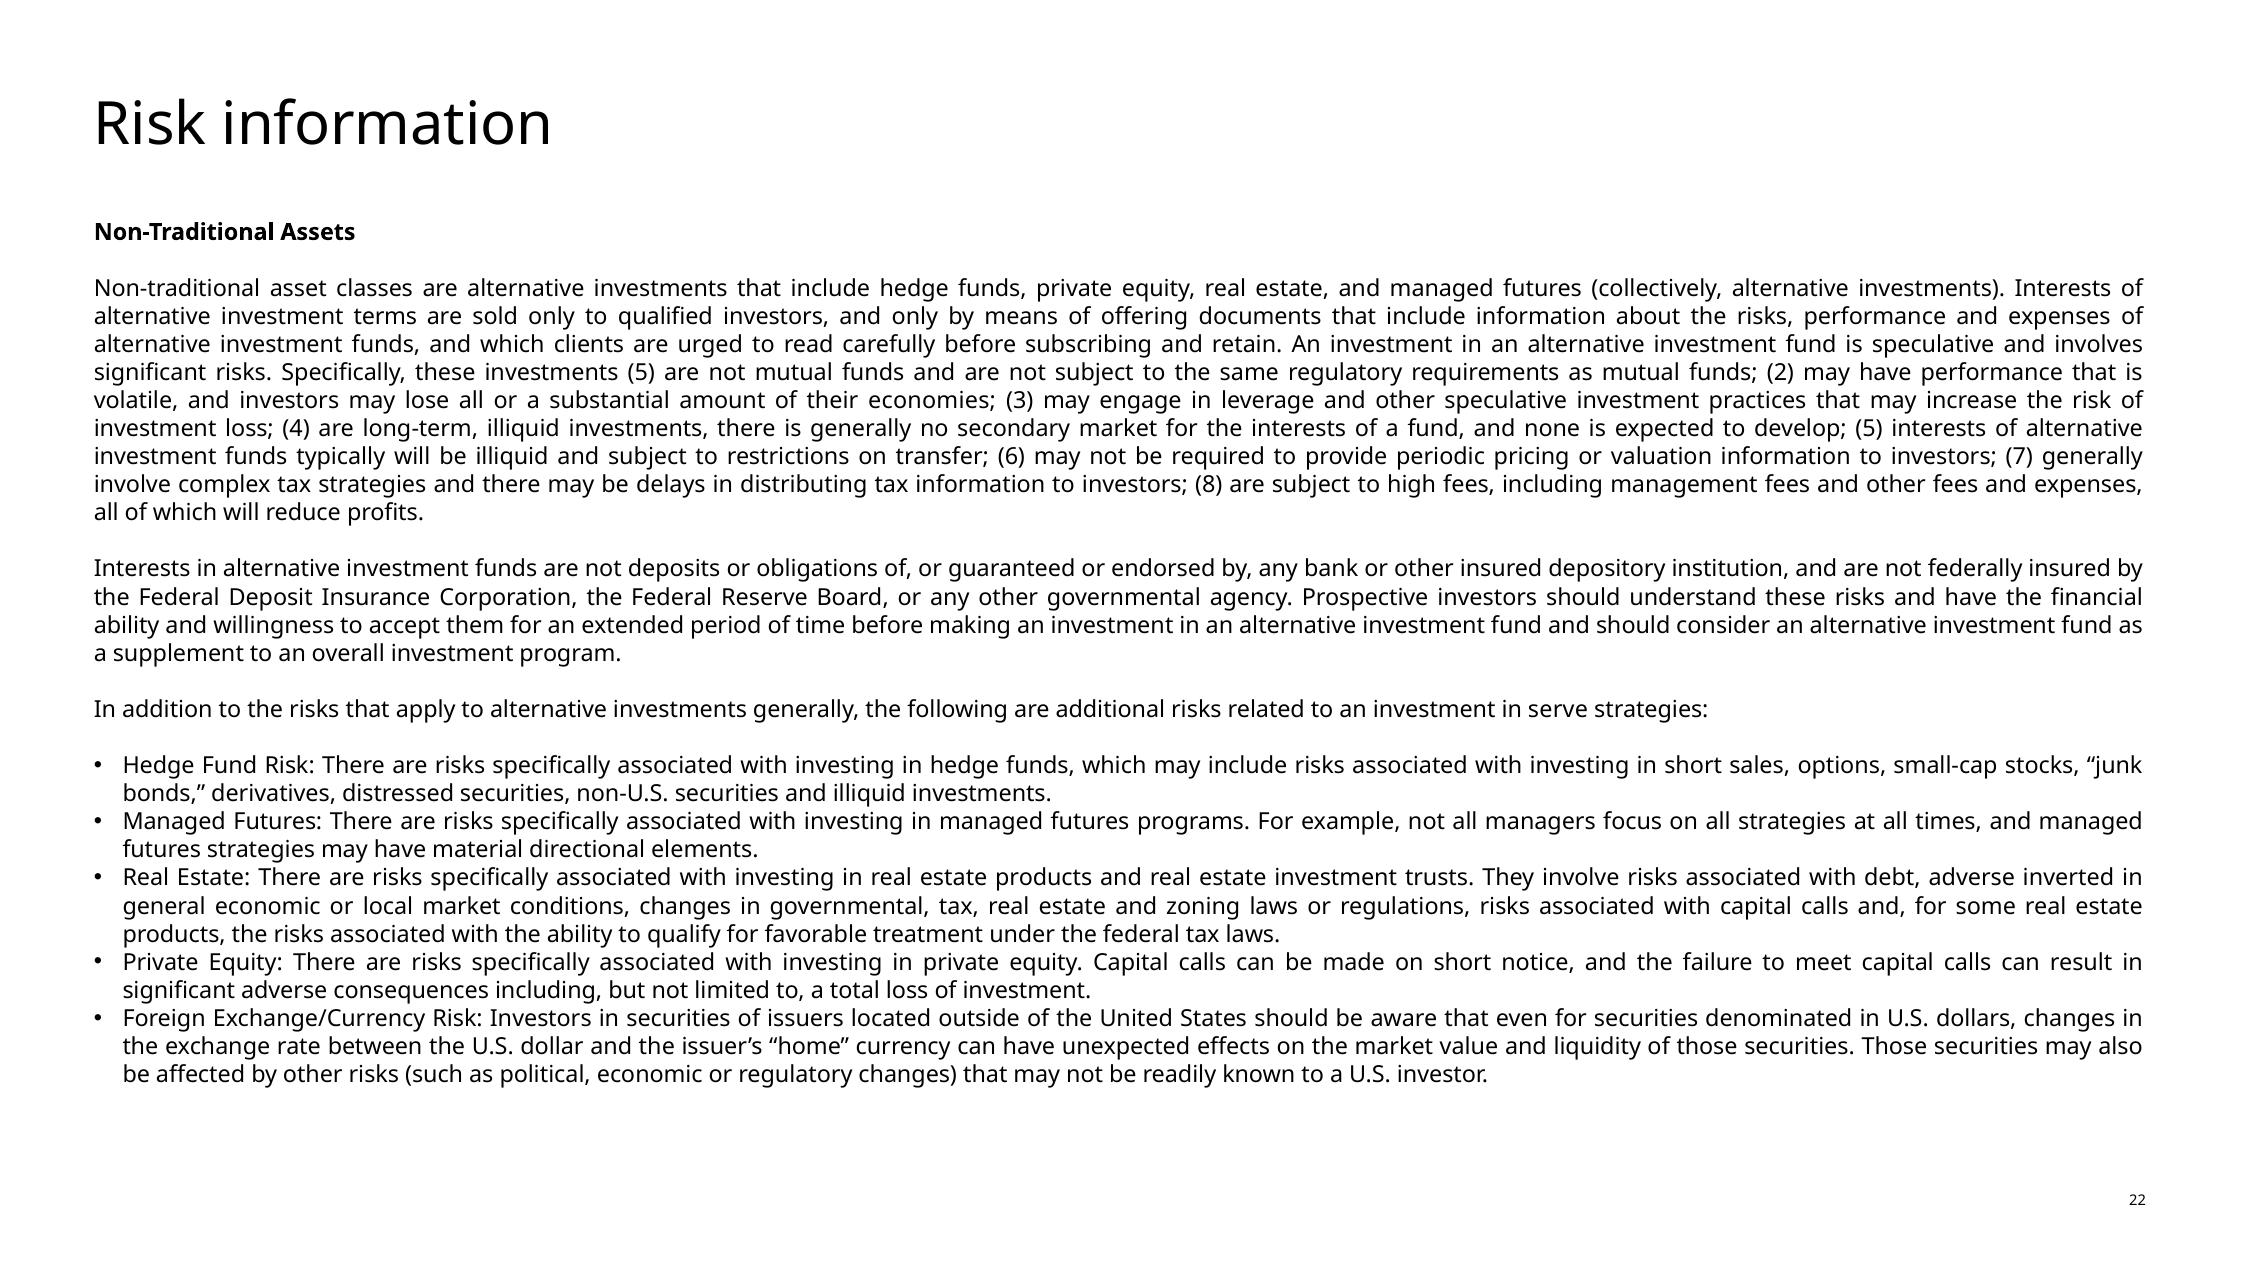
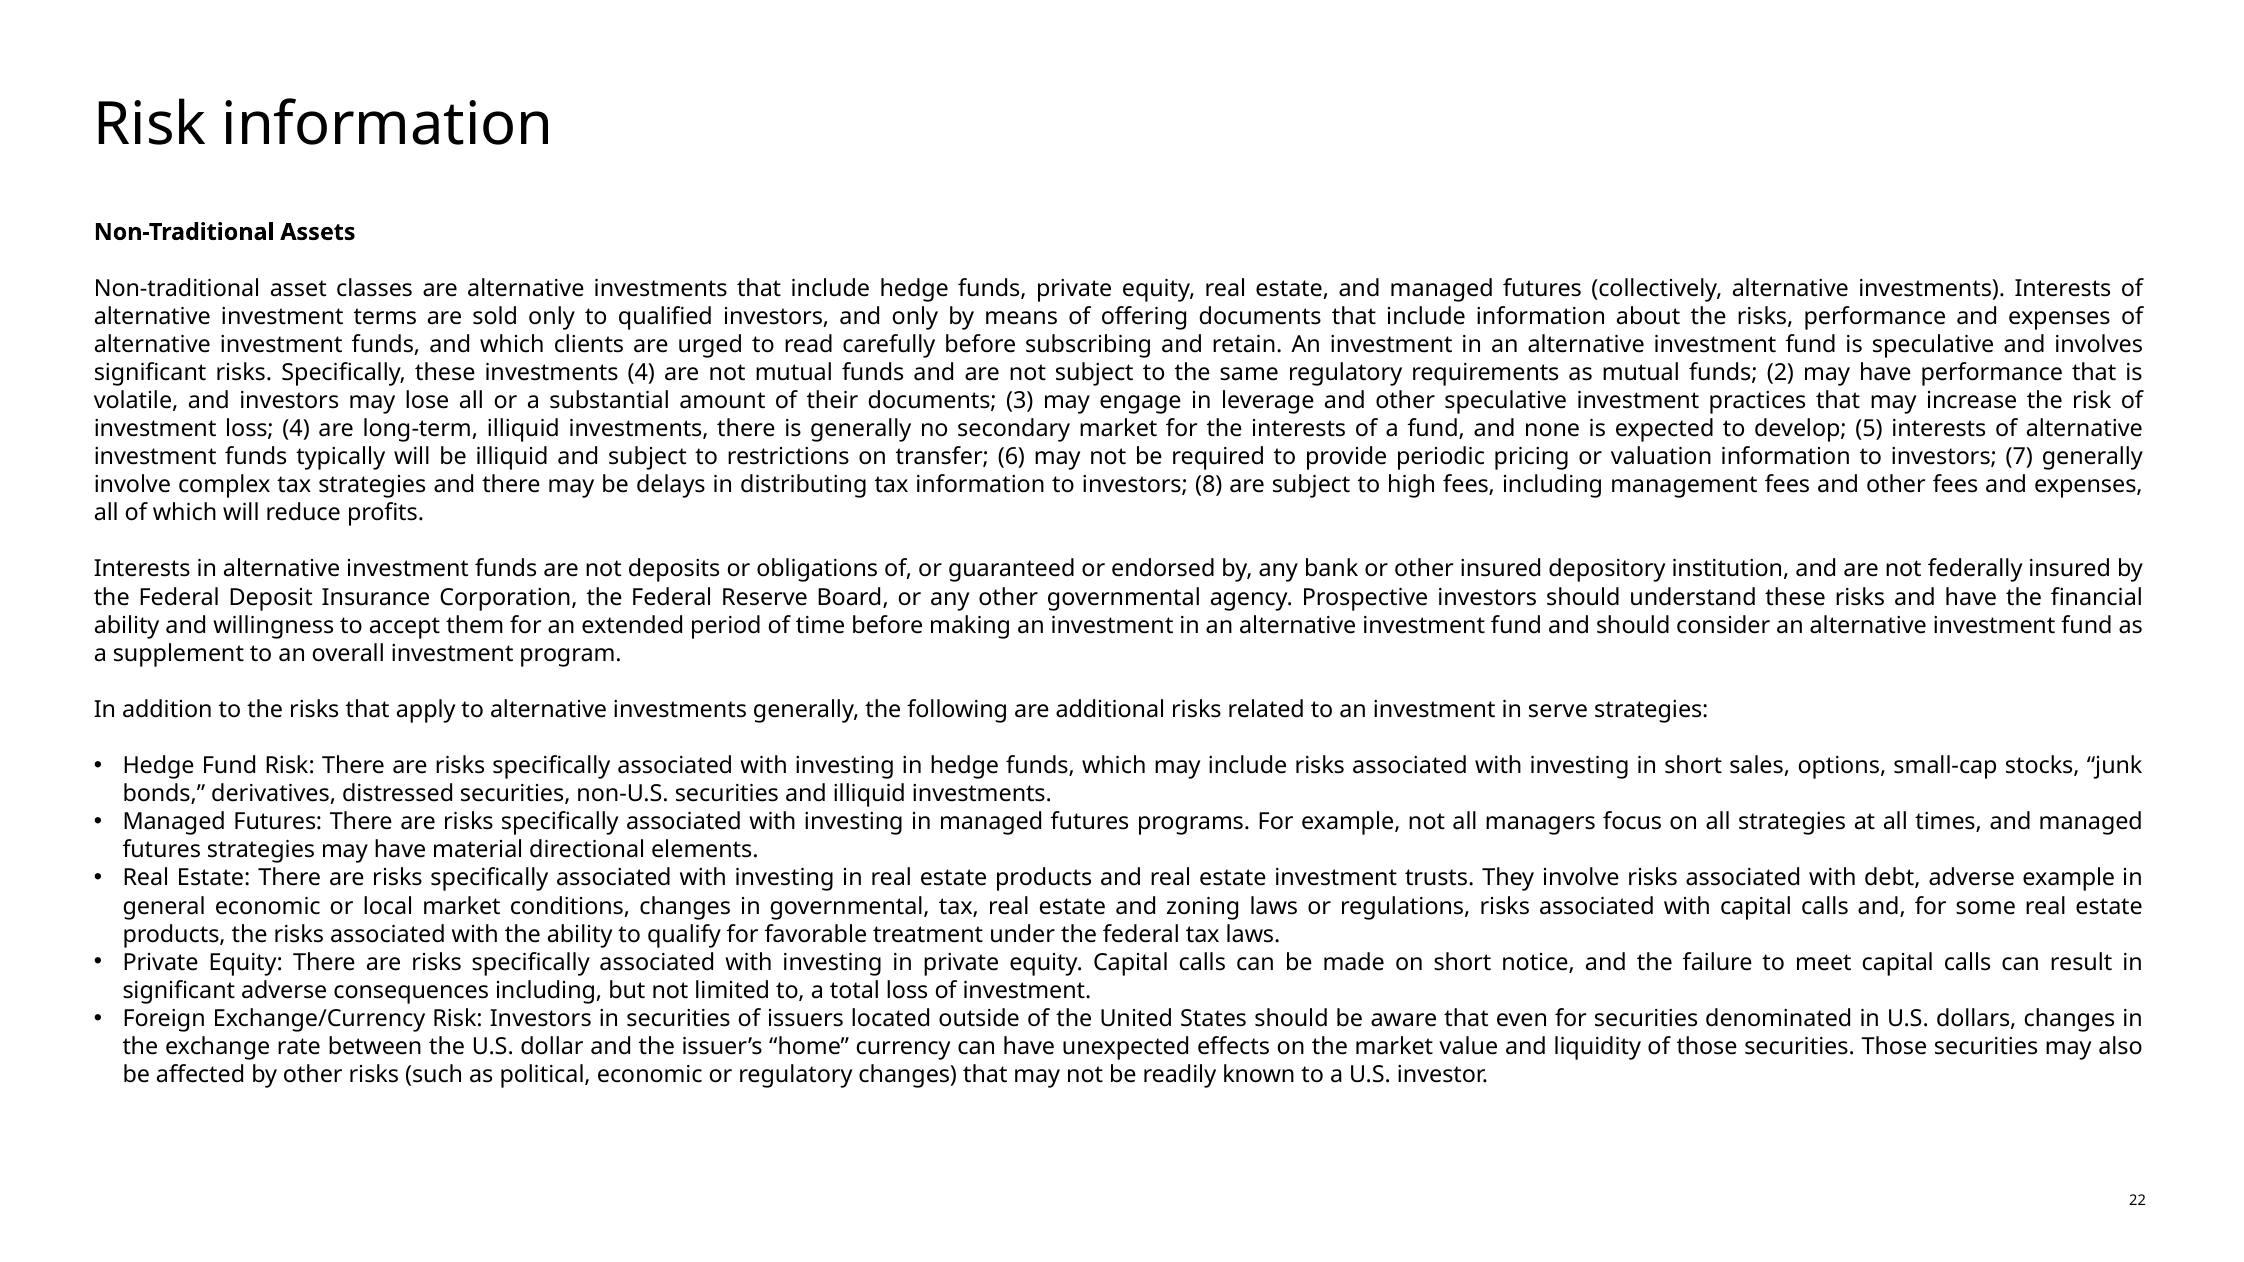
investments 5: 5 -> 4
their economies: economies -> documents
adverse inverted: inverted -> example
